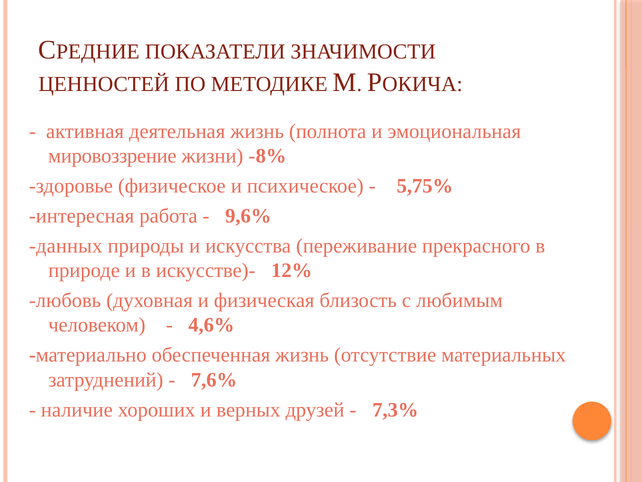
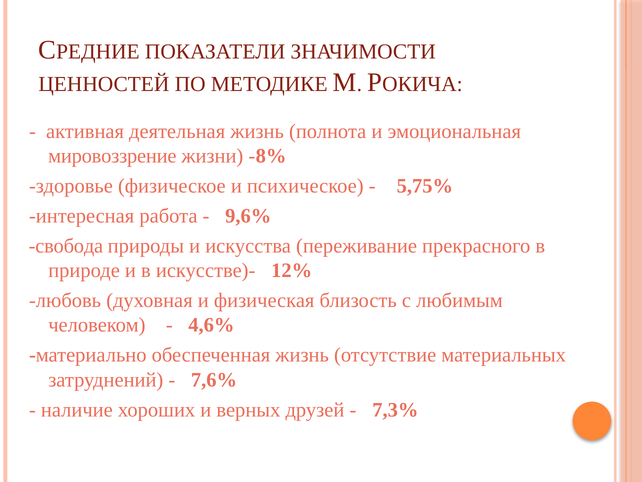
данных: данных -> свобода
